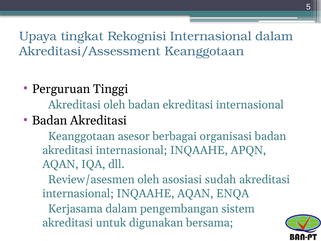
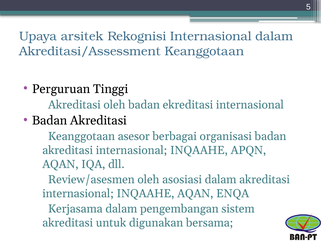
tingkat: tingkat -> arsitek
asosiasi sudah: sudah -> dalam
